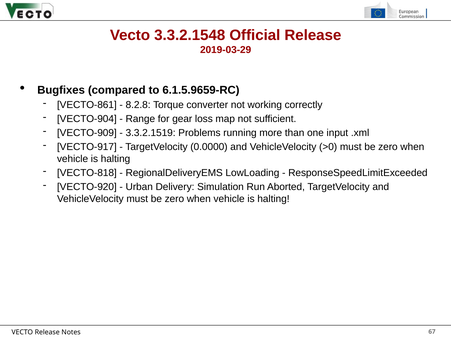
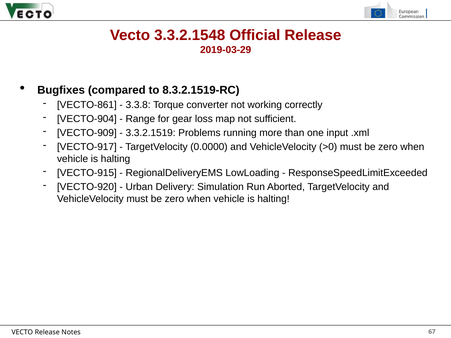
6.1.5.9659-RC: 6.1.5.9659-RC -> 8.3.2.1519-RC
8.2.8: 8.2.8 -> 3.3.8
VECTO-818: VECTO-818 -> VECTO-915
